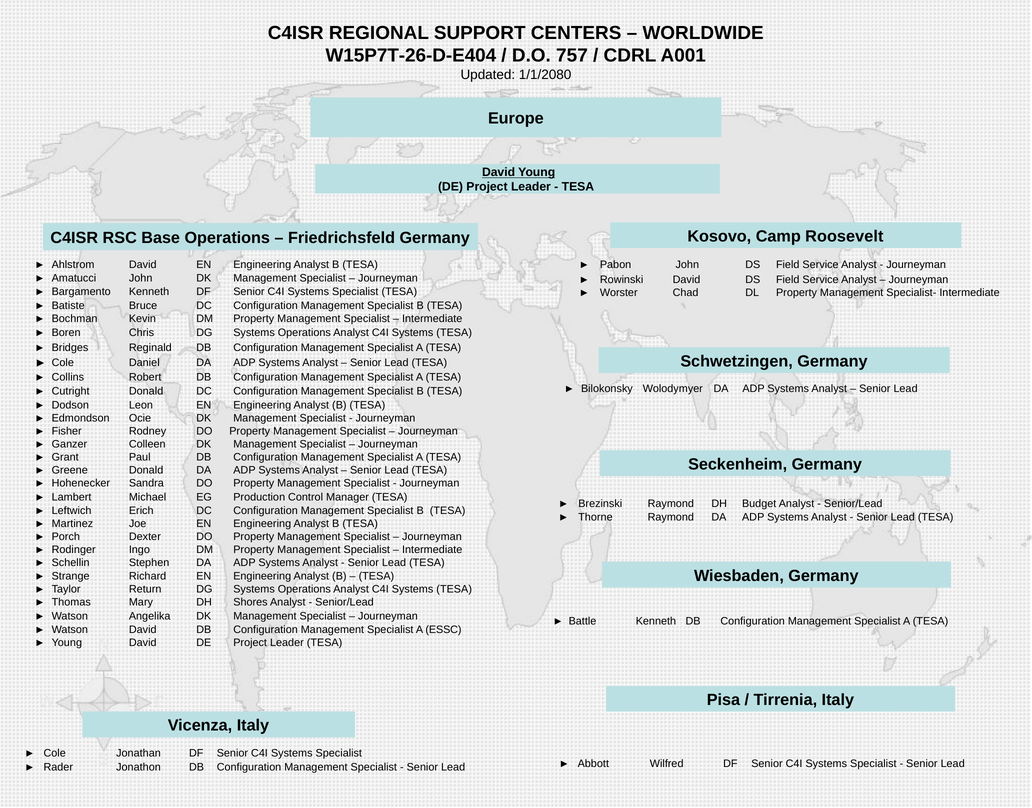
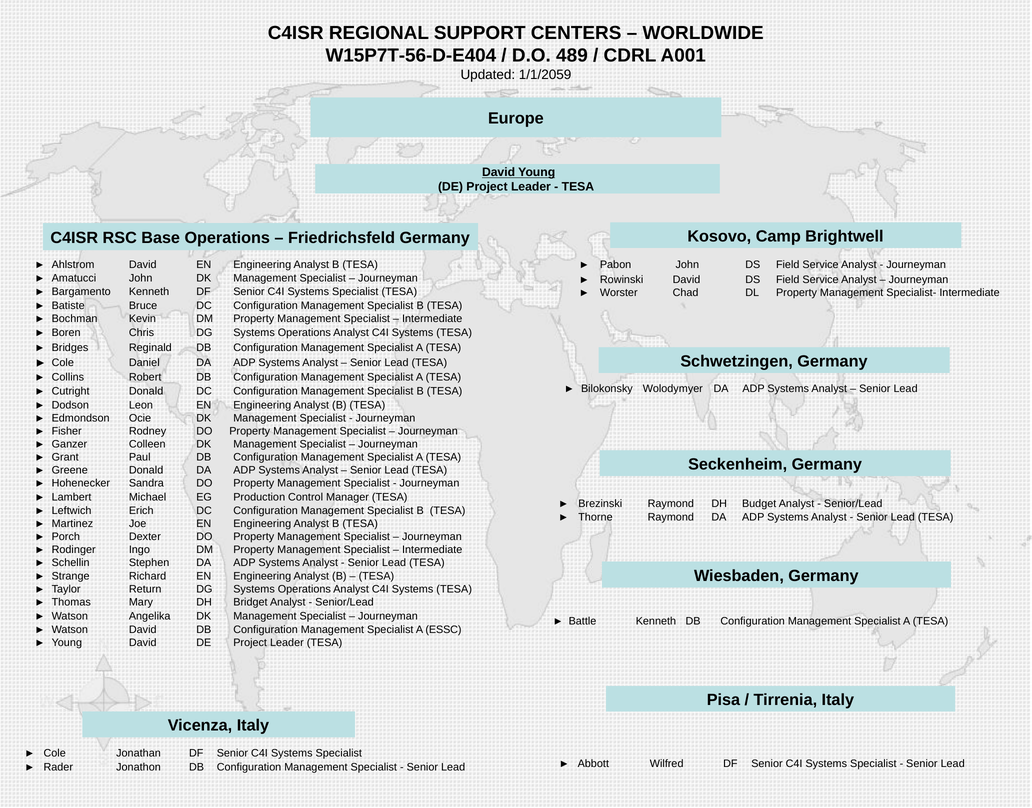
W15P7T-26-D-E404: W15P7T-26-D-E404 -> W15P7T-56-D-E404
757: 757 -> 489
1/1/2080: 1/1/2080 -> 1/1/2059
Roosevelt: Roosevelt -> Brightwell
Shores: Shores -> Bridget
